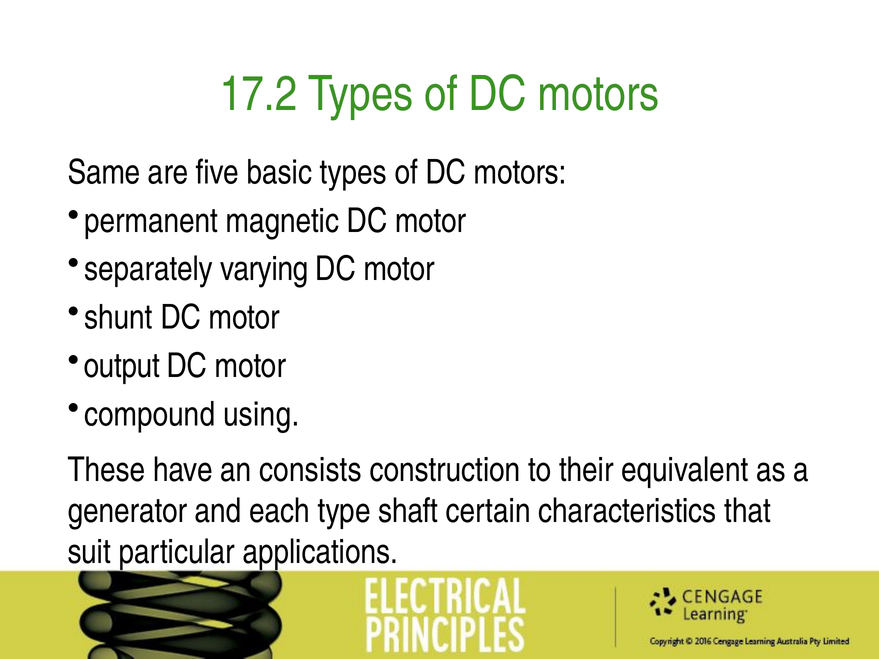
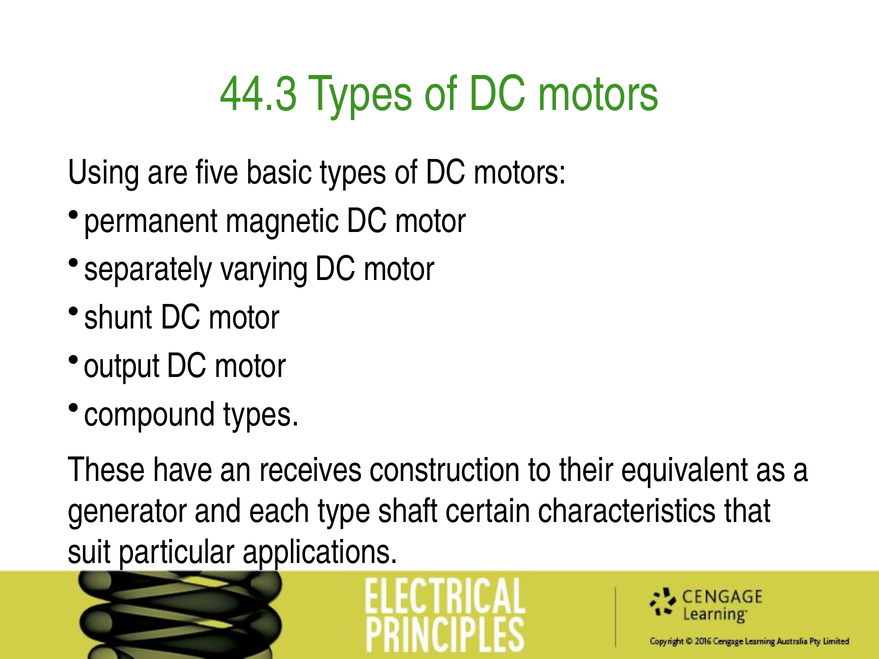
17.2: 17.2 -> 44.3
Same: Same -> Using
compound using: using -> types
consists: consists -> receives
